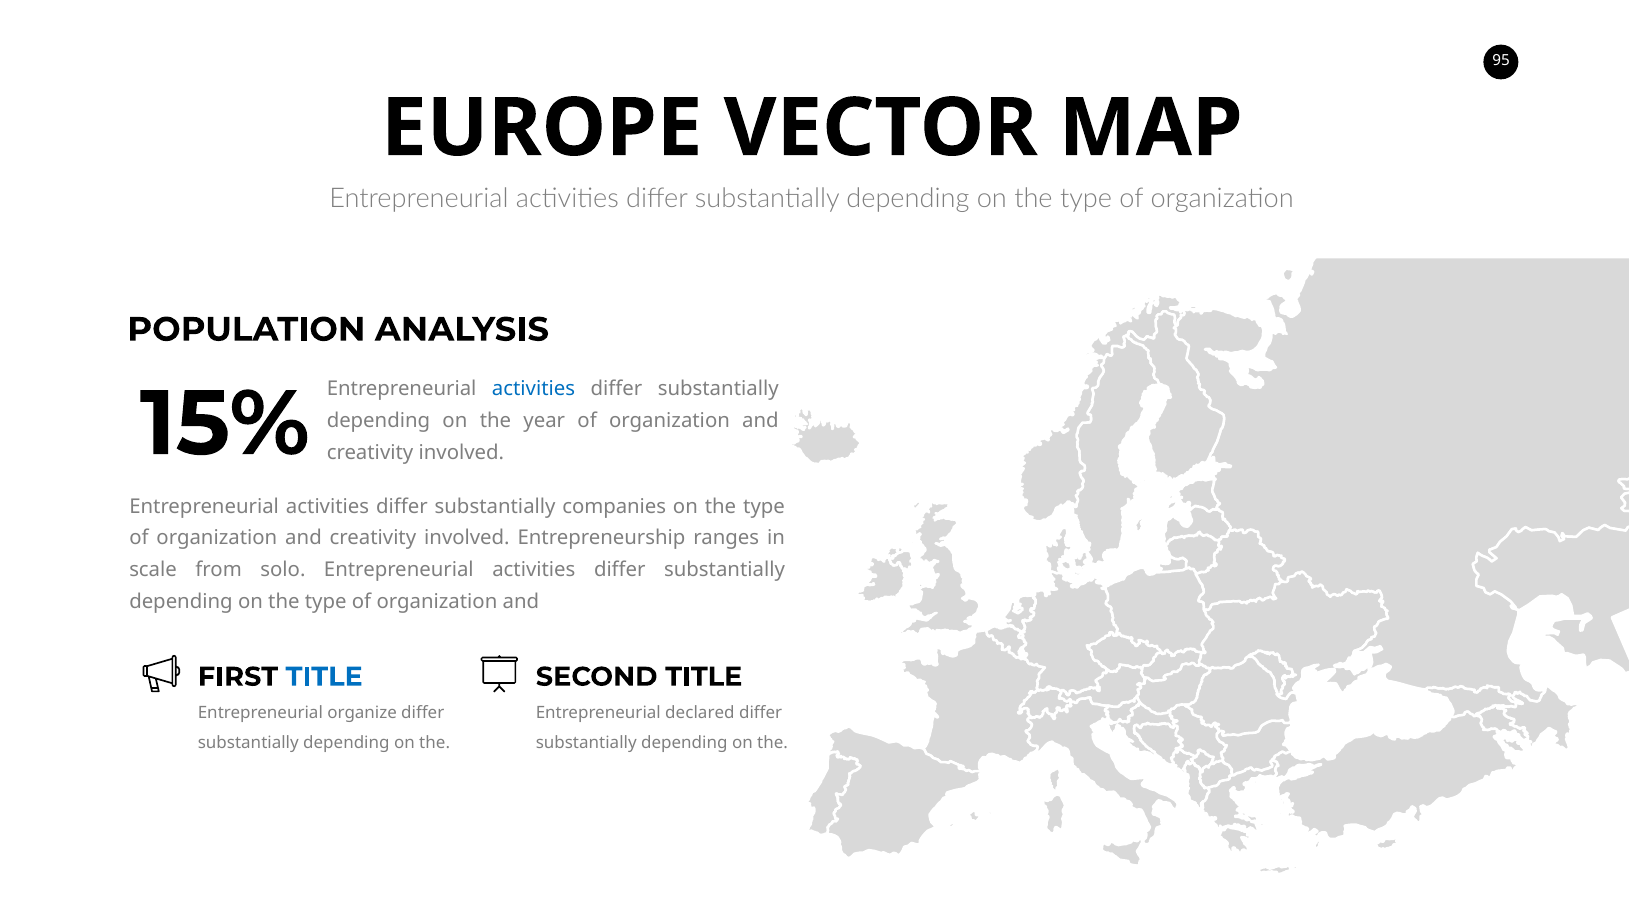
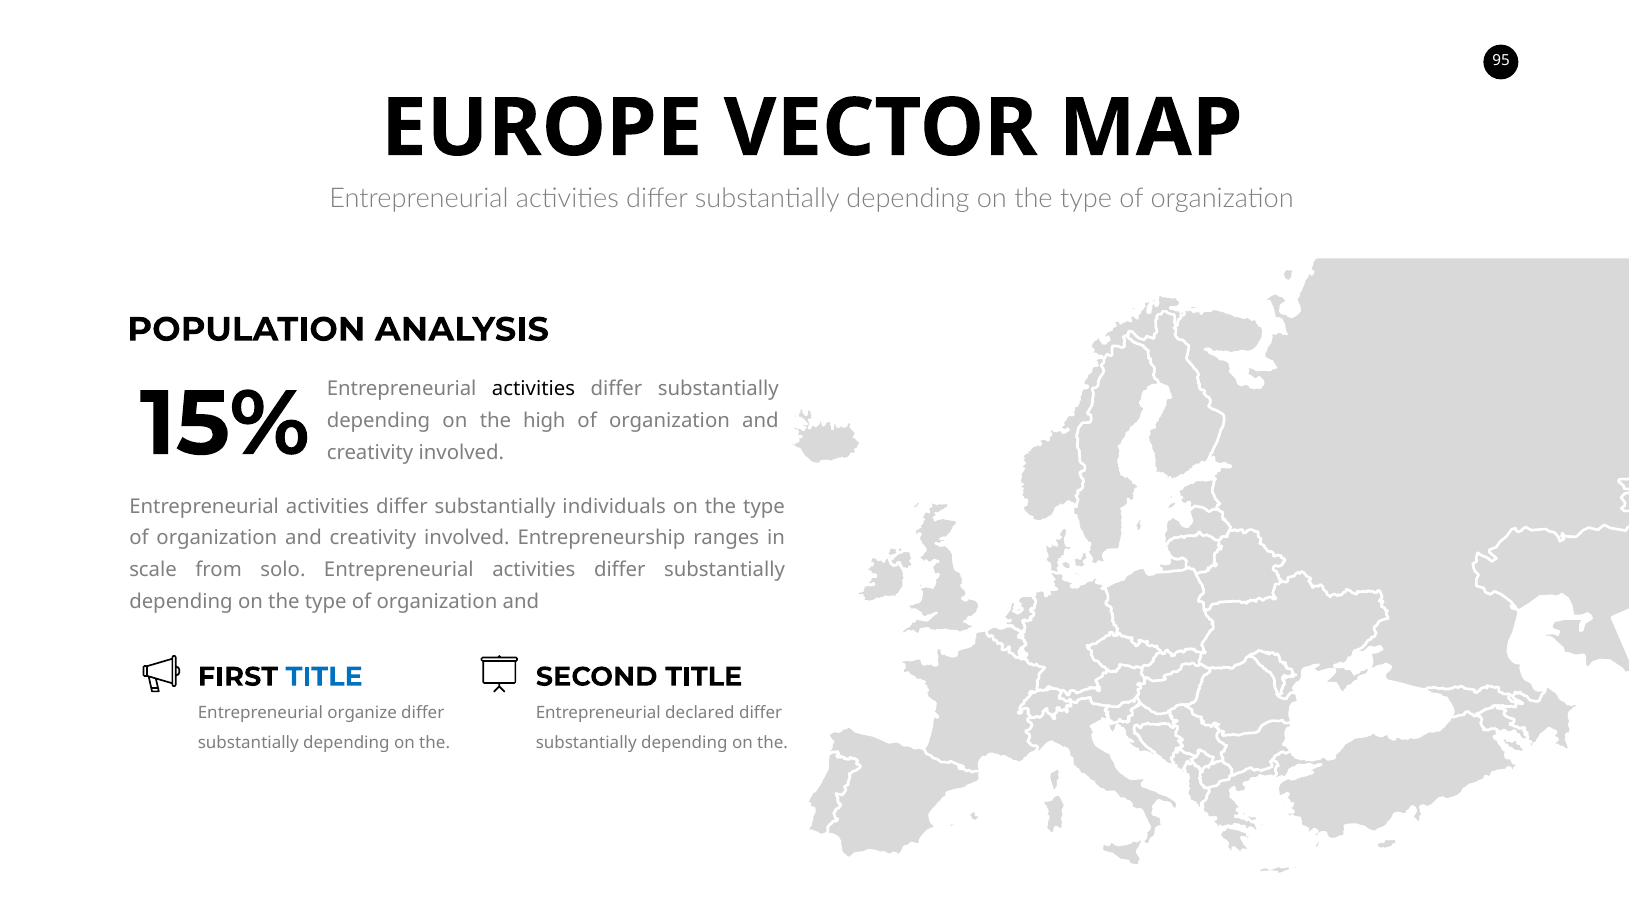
activities at (534, 389) colour: blue -> black
year: year -> high
companies: companies -> individuals
